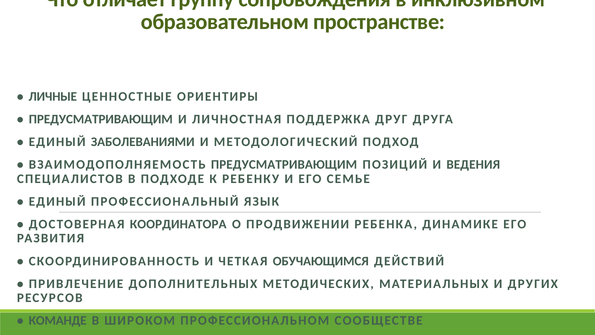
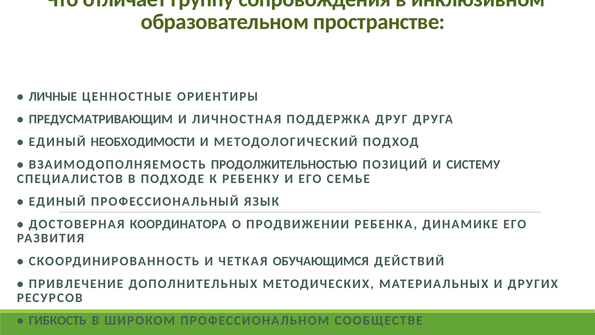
ЗАБОЛЕВАНИЯМИ: ЗАБОЛЕВАНИЯМИ -> НЕОБХОДИМОСТИ
ВЗАИМОДОПОЛНЯЕМОСТЬ ПРЕДУСМАТРИВАЮЩИМ: ПРЕДУСМАТРИВАЮЩИМ -> ПРОДОЛЖИТЕЛЬНОСТЬЮ
ВЕДЕНИЯ: ВЕДЕНИЯ -> СИСТЕМУ
КОМАНДЕ: КОМАНДЕ -> ГИБКОСТЬ
